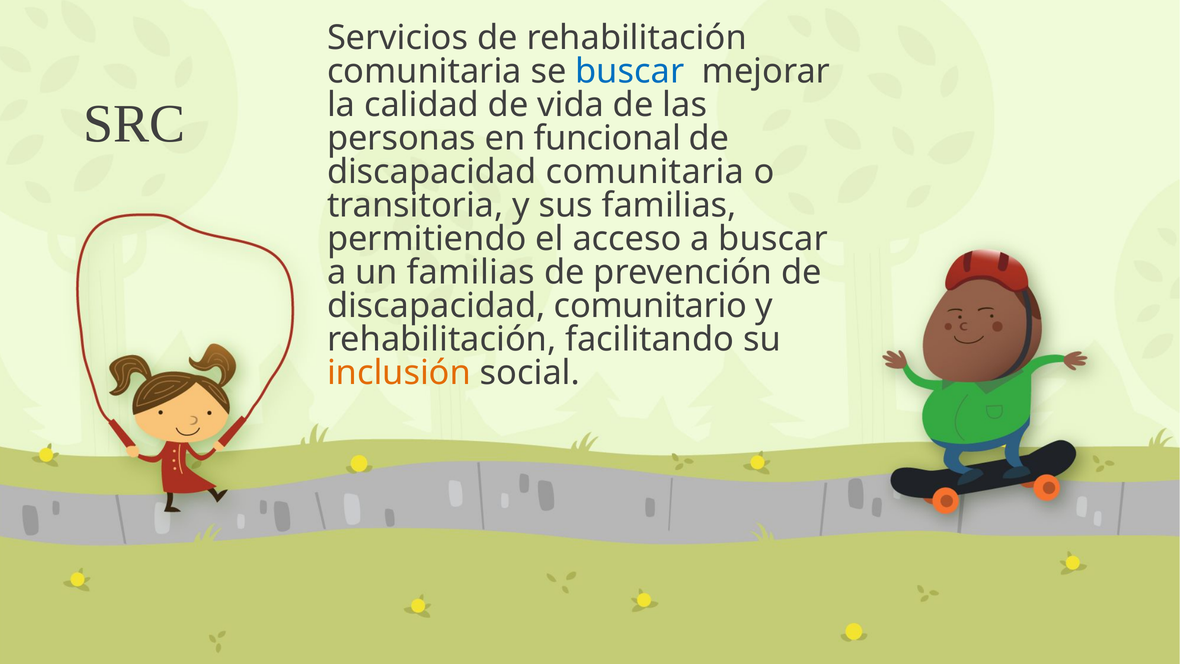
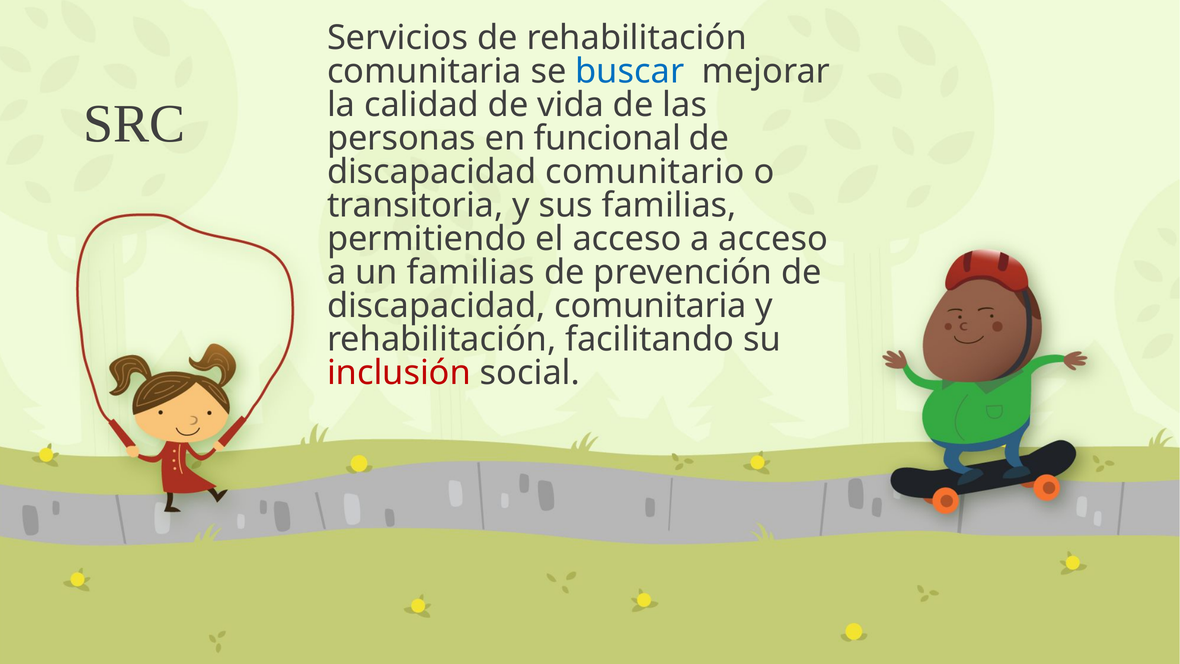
discapacidad comunitaria: comunitaria -> comunitario
a buscar: buscar -> acceso
discapacidad comunitario: comunitario -> comunitaria
inclusión colour: orange -> red
